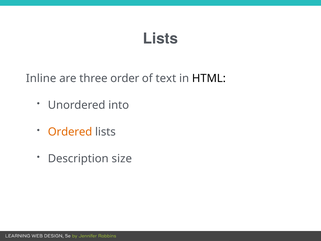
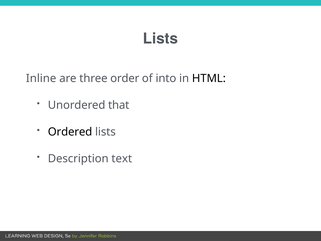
text: text -> into
into: into -> that
Ordered colour: orange -> black
size: size -> text
